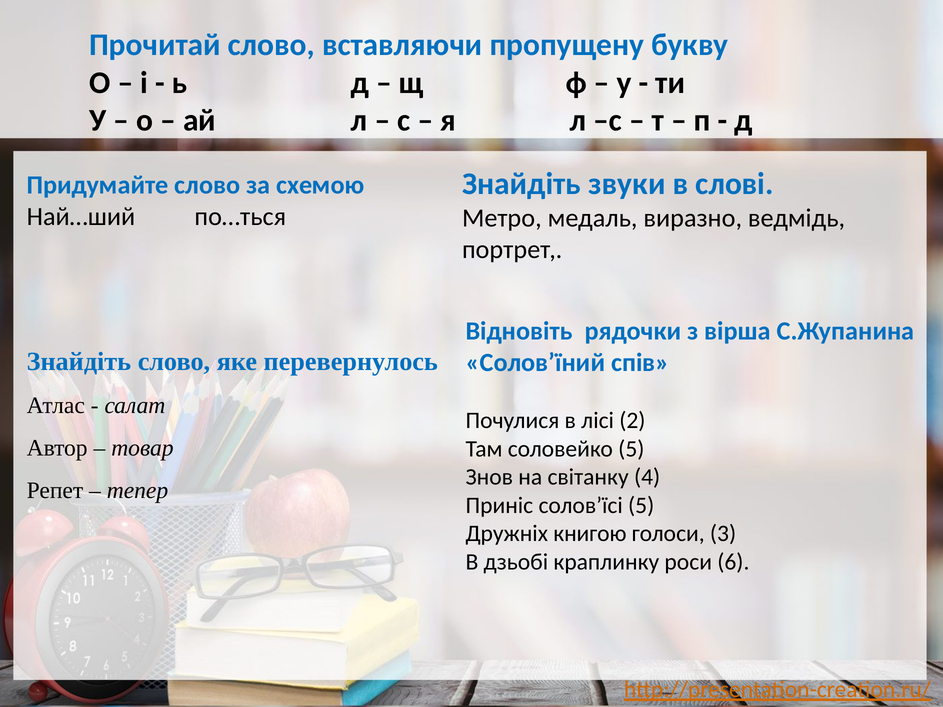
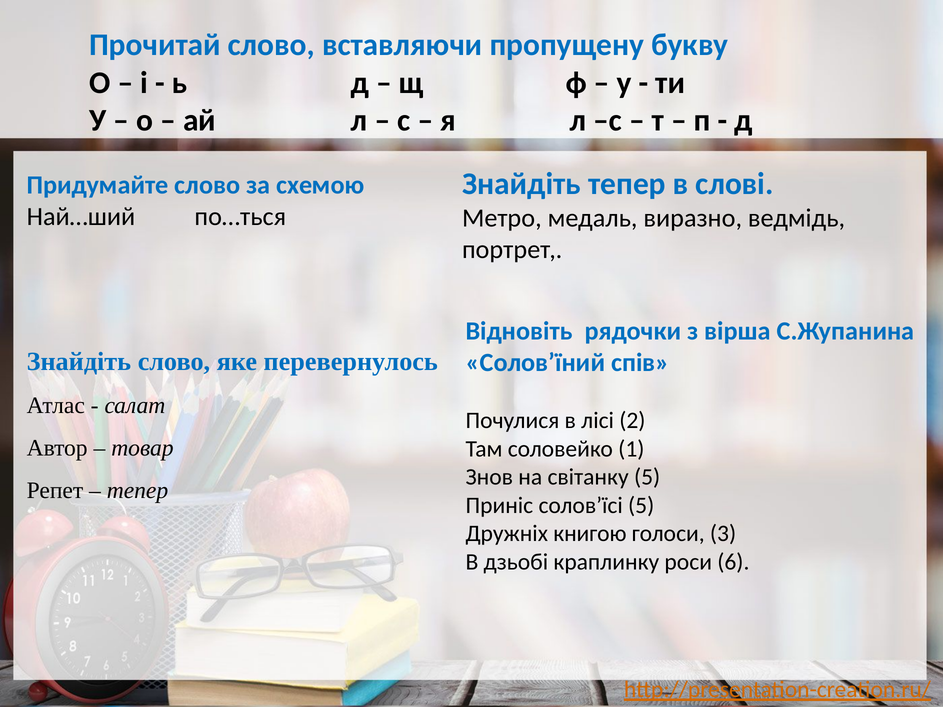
Знайдіть звуки: звуки -> тепер
соловейко 5: 5 -> 1
світанку 4: 4 -> 5
